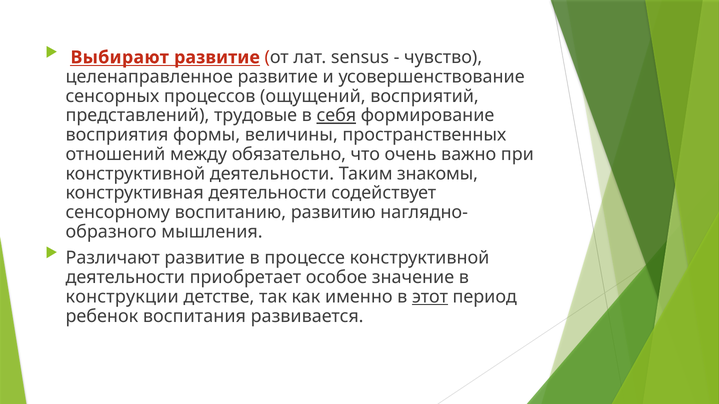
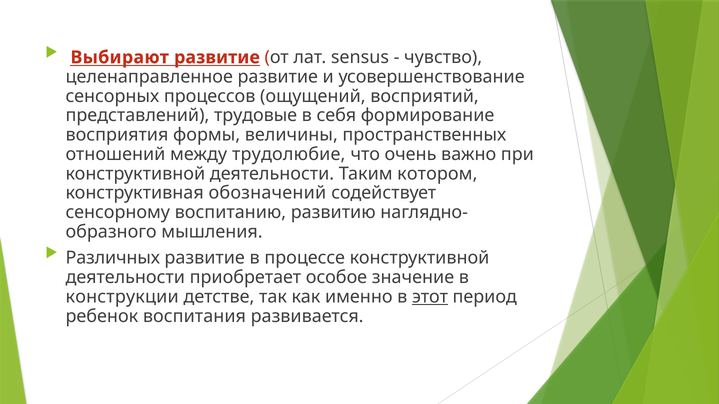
себя underline: present -> none
обязательно: обязательно -> трудолюбие
знакомы: знакомы -> котором
конструктивная деятельности: деятельности -> обозначений
Различают: Различают -> Различных
